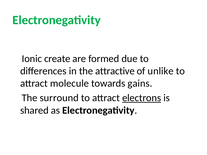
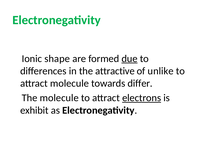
create: create -> shape
due underline: none -> present
gains: gains -> differ
The surround: surround -> molecule
shared: shared -> exhibit
